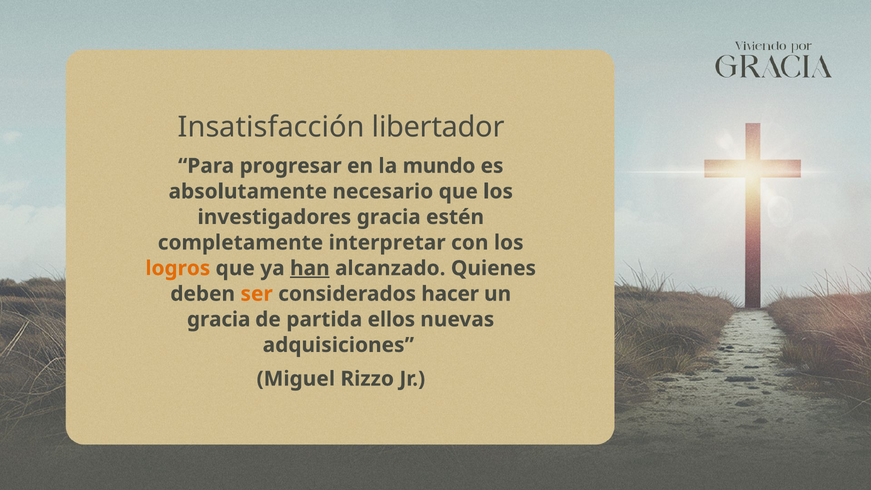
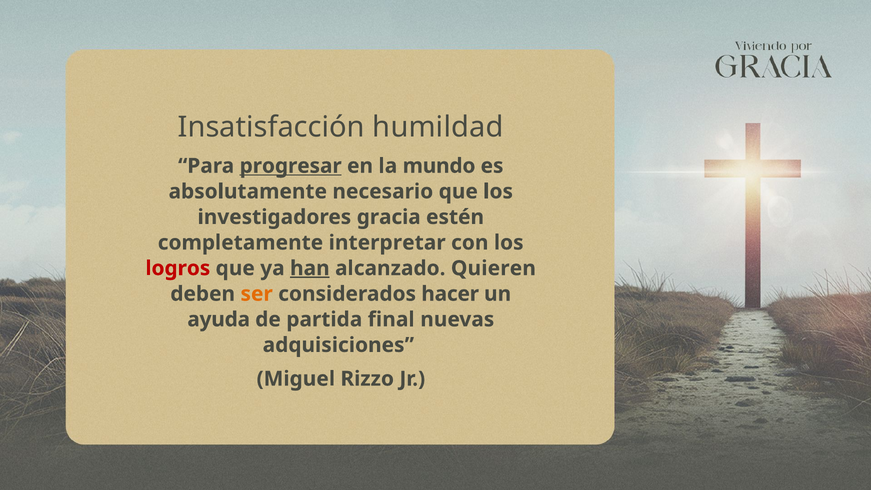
libertador: libertador -> humildad
progresar underline: none -> present
logros colour: orange -> red
Quienes: Quienes -> Quieren
gracia at (219, 319): gracia -> ayuda
ellos: ellos -> final
